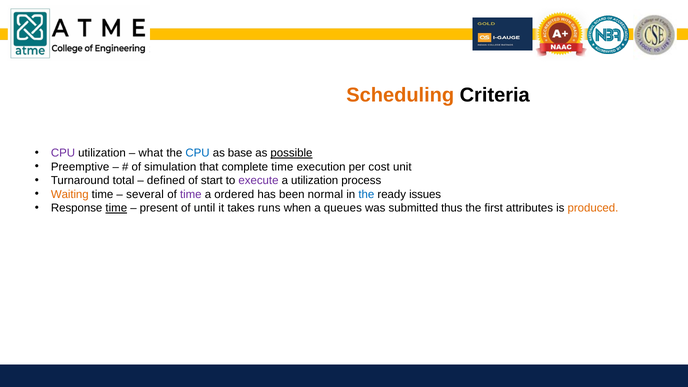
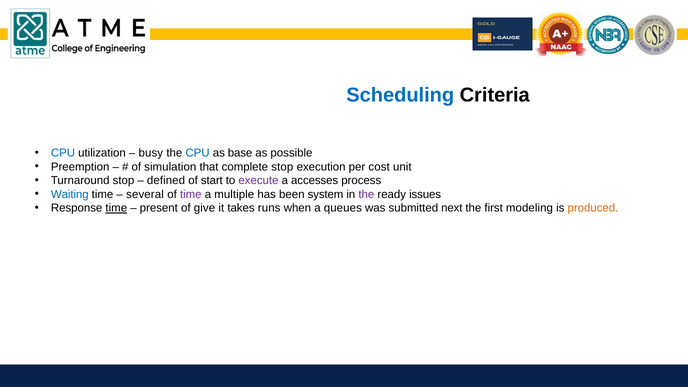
Scheduling colour: orange -> blue
CPU at (63, 153) colour: purple -> blue
what: what -> busy
possible underline: present -> none
Preemptive: Preemptive -> Preemption
complete time: time -> stop
Turnaround total: total -> stop
a utilization: utilization -> accesses
Waiting colour: orange -> blue
ordered: ordered -> multiple
normal: normal -> system
the at (366, 194) colour: blue -> purple
until: until -> give
thus: thus -> next
attributes: attributes -> modeling
